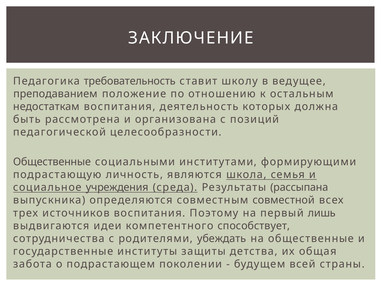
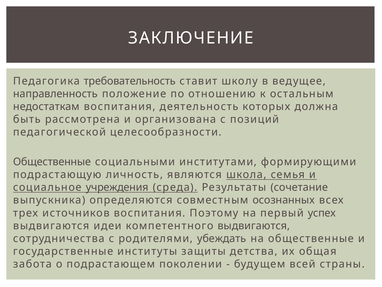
преподаванием: преподаванием -> направленность
рассыпана: рассыпана -> сочетание
совместной: совместной -> осознанных
лишь: лишь -> успех
компетентного способствует: способствует -> выдвигаются
